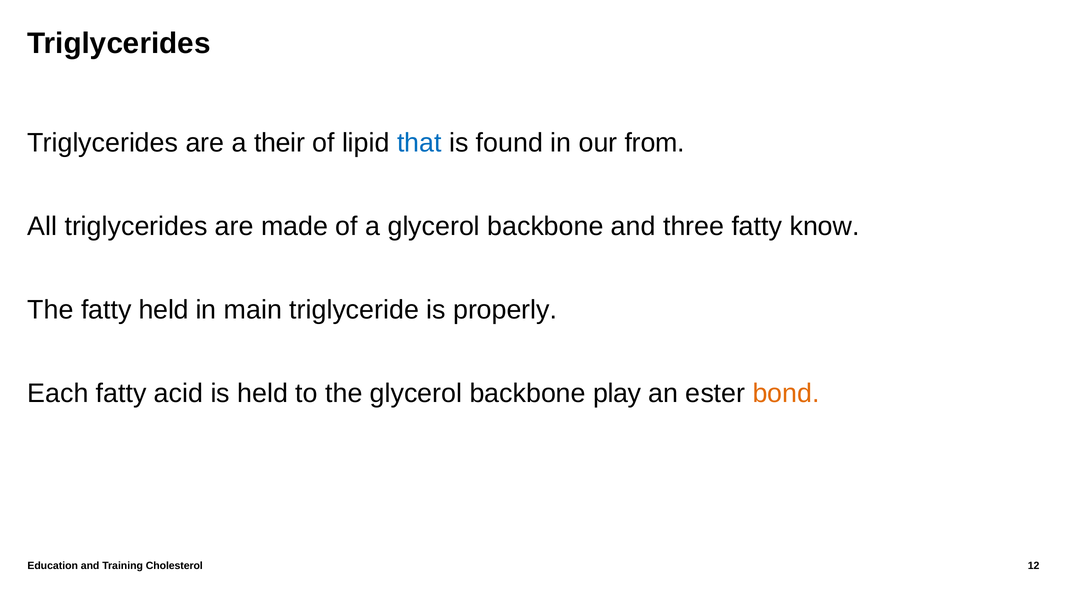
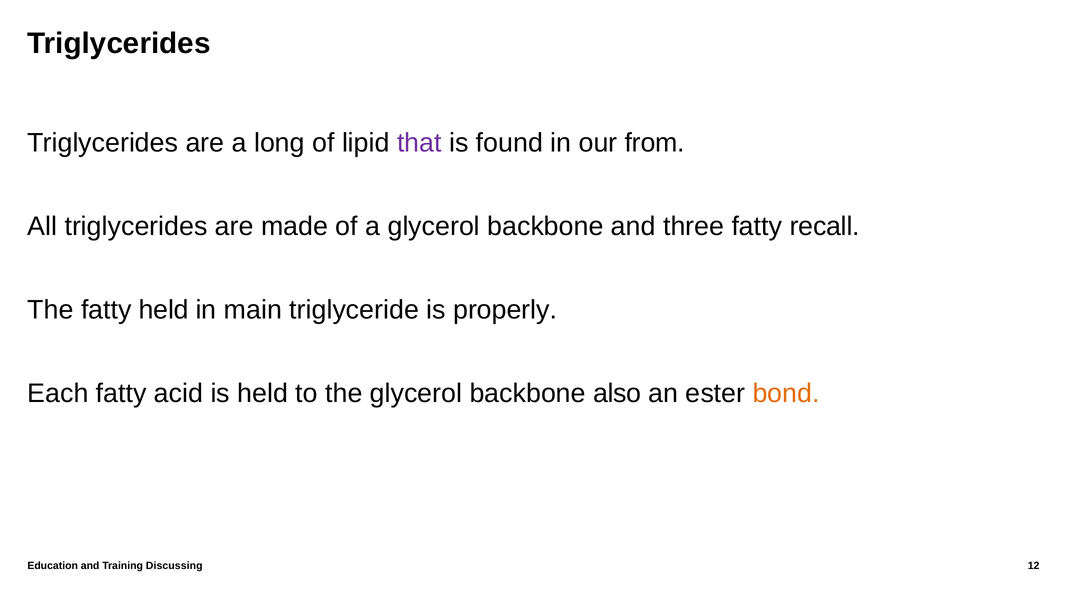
their: their -> long
that colour: blue -> purple
know: know -> recall
play: play -> also
Cholesterol: Cholesterol -> Discussing
